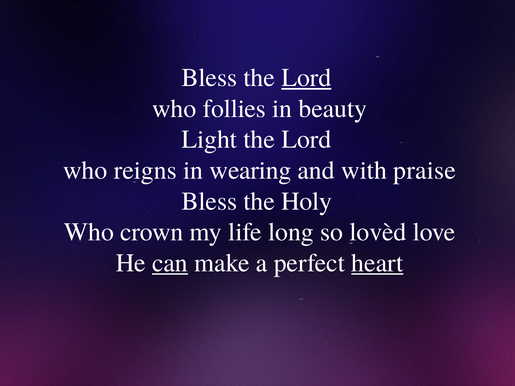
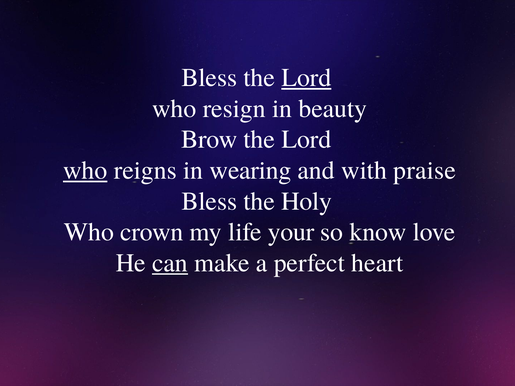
follies: follies -> resign
Light: Light -> Brow
who at (85, 170) underline: none -> present
long: long -> your
lovèd: lovèd -> know
heart underline: present -> none
